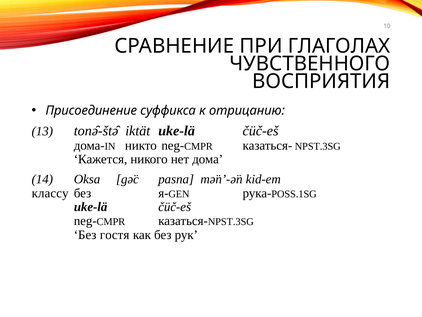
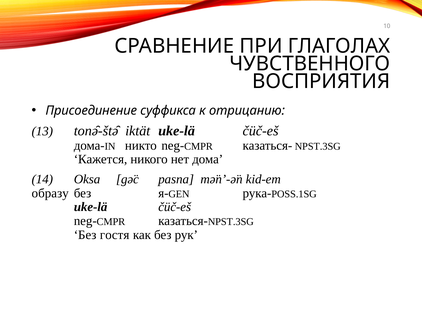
классу: классу -> образу
